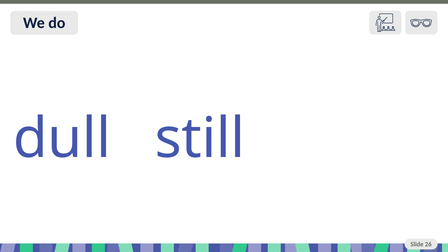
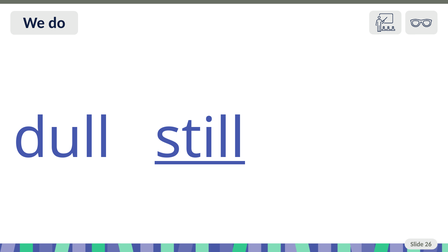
still underline: none -> present
